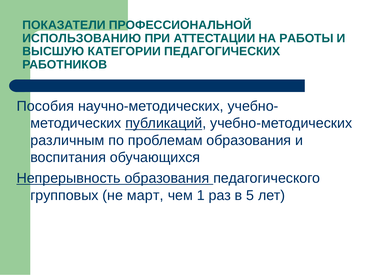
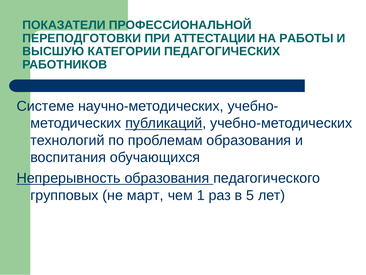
ИСПОЛЬЗОВАНИЮ: ИСПОЛЬЗОВАНИЮ -> ПЕРЕПОДГОТОВКИ
Пособия: Пособия -> Системе
различным: различным -> технологий
